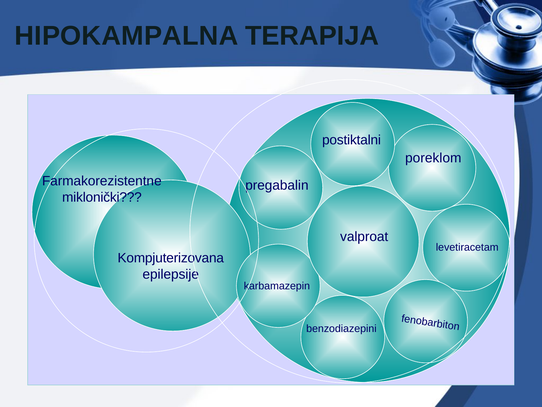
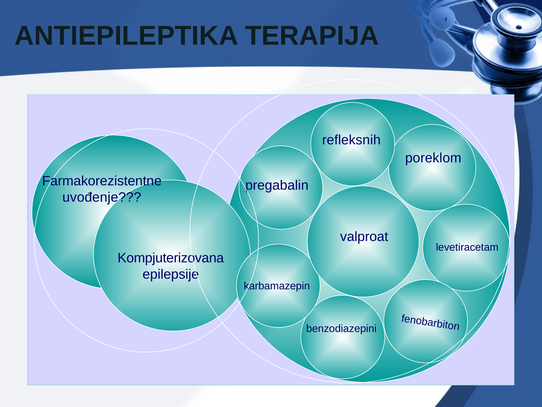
HIPOKAMPALNA: HIPOKAMPALNA -> ANTIEPILEPTIKA
postiktalni: postiktalni -> refleksnih
miklonički: miklonički -> uvođenje
